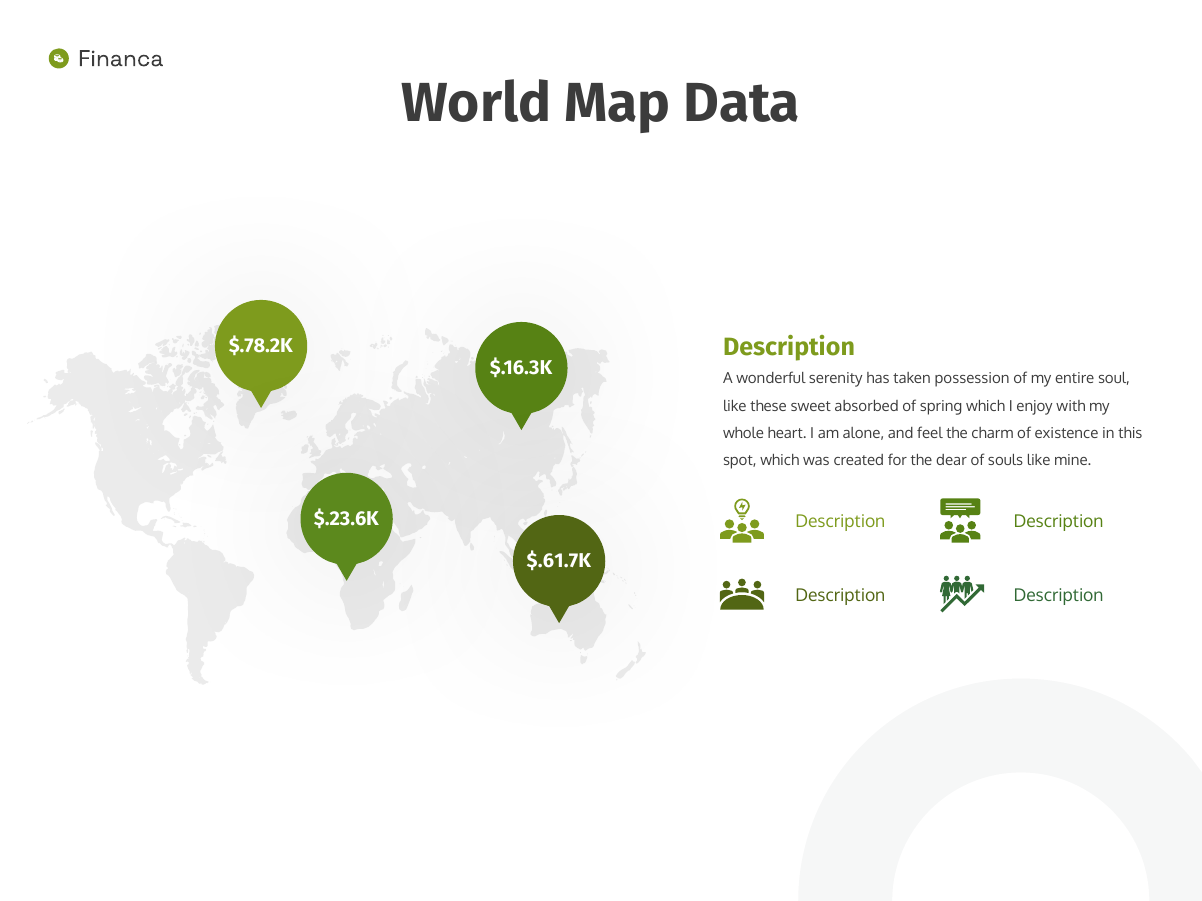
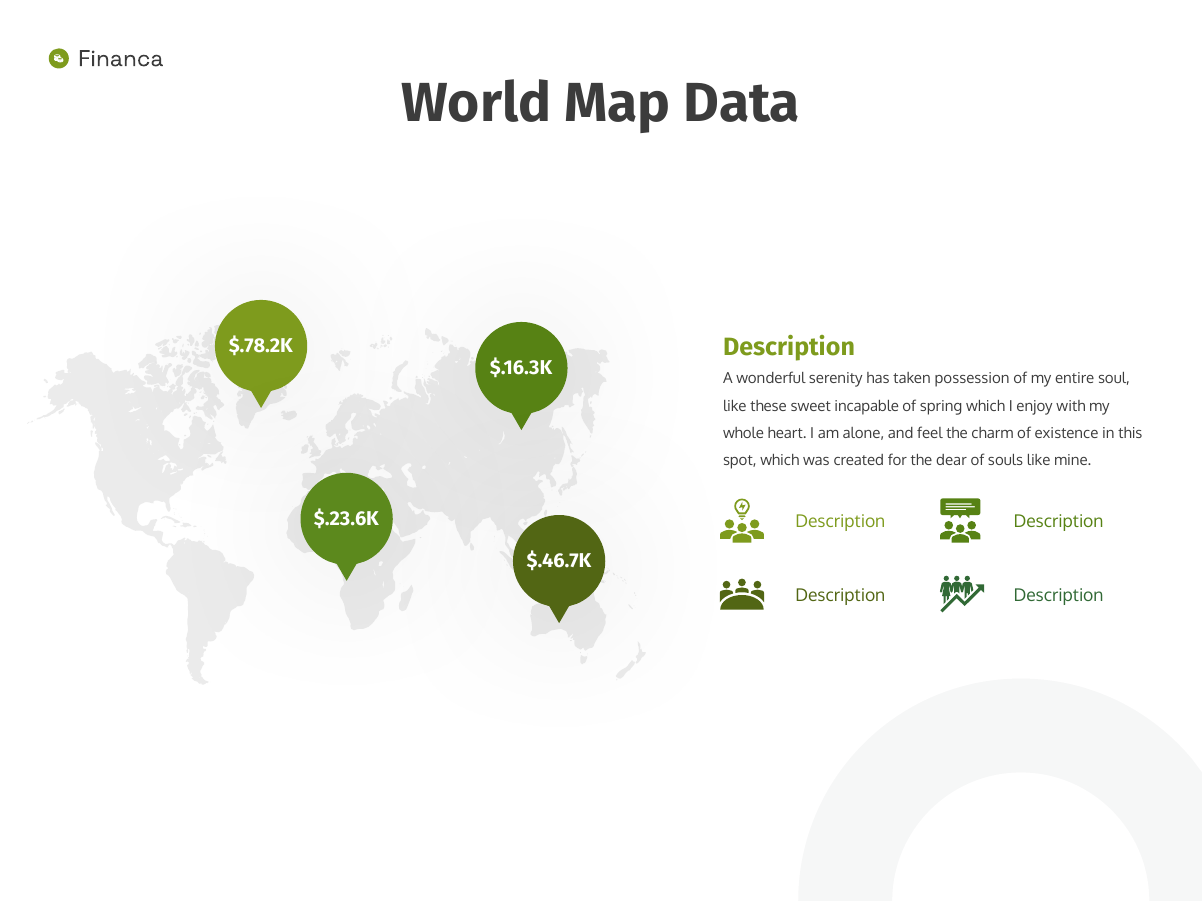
absorbed: absorbed -> incapable
$.61.7K: $.61.7K -> $.46.7K
